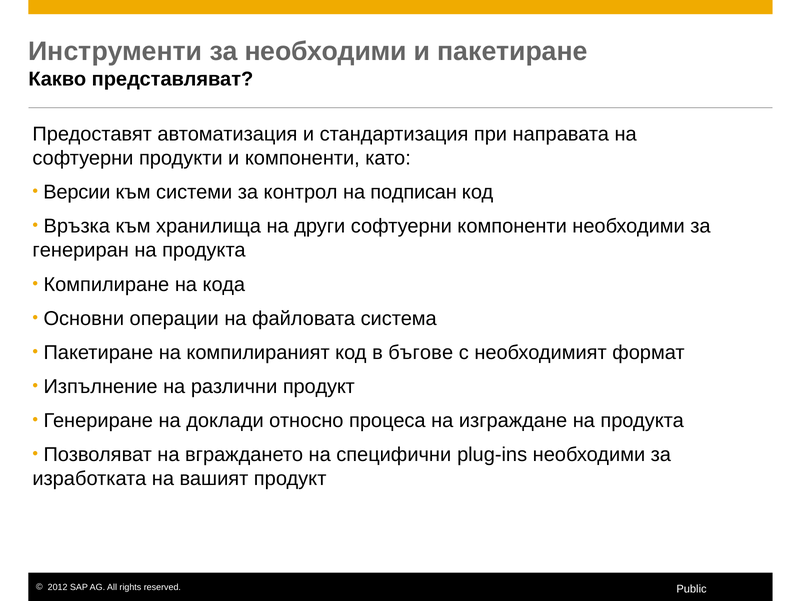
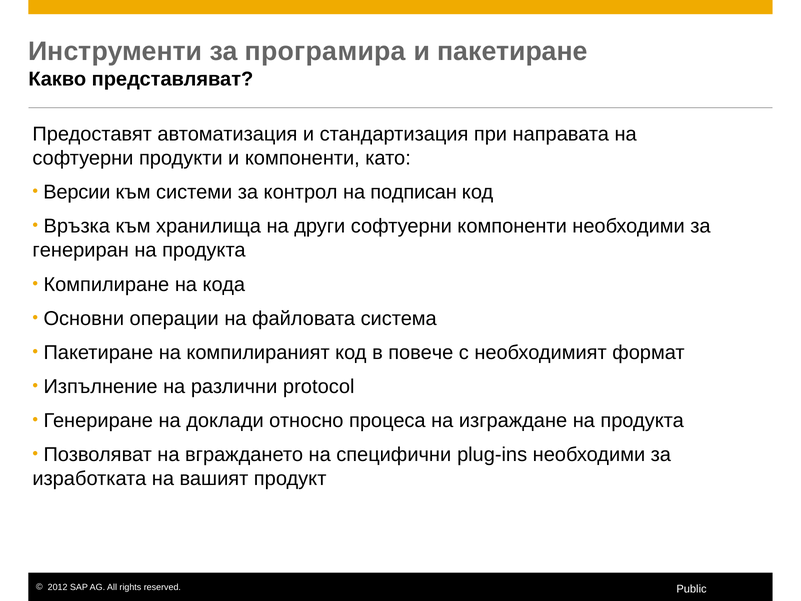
за необходими: необходими -> програмира
бъгове: бъгове -> повече
различни продукт: продукт -> protocol
